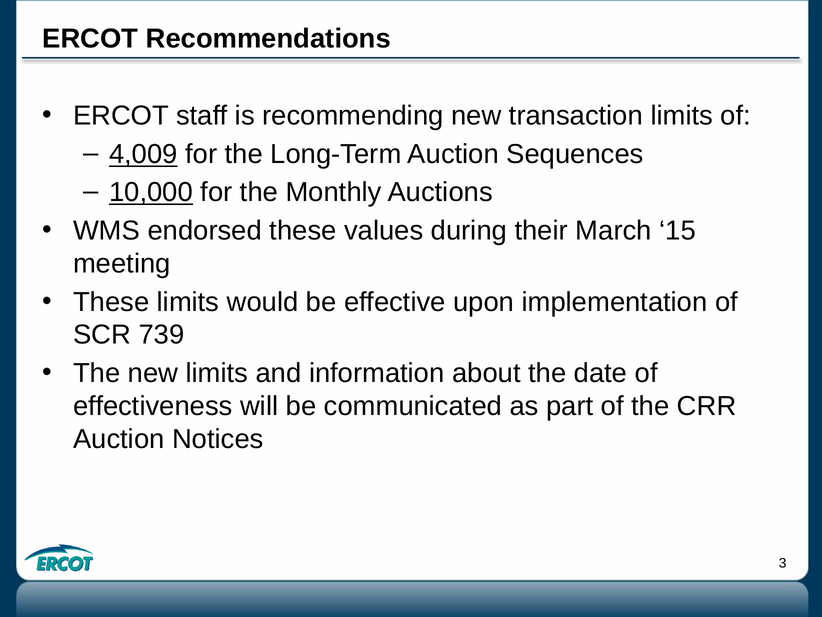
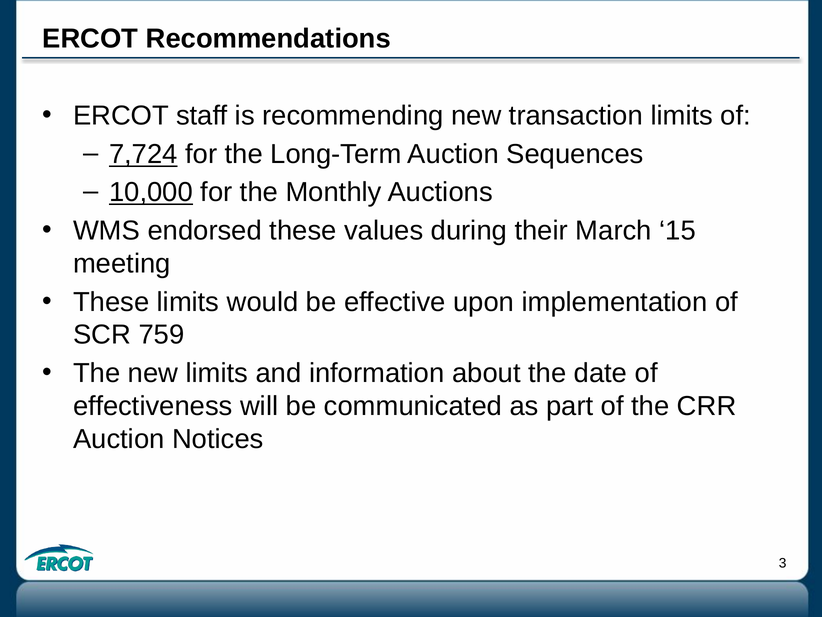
4,009: 4,009 -> 7,724
739: 739 -> 759
